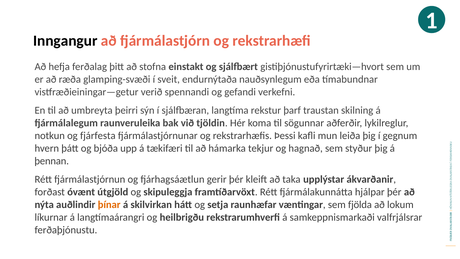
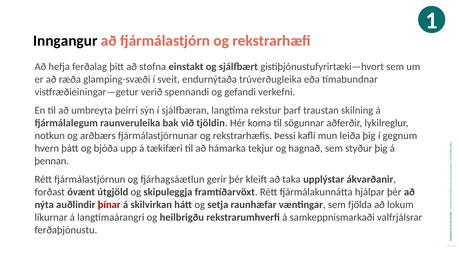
nauðsynlegum: nauðsynlegum -> trúverðugleika
fjárfesta: fjárfesta -> arðbærs
þínar colour: orange -> red
